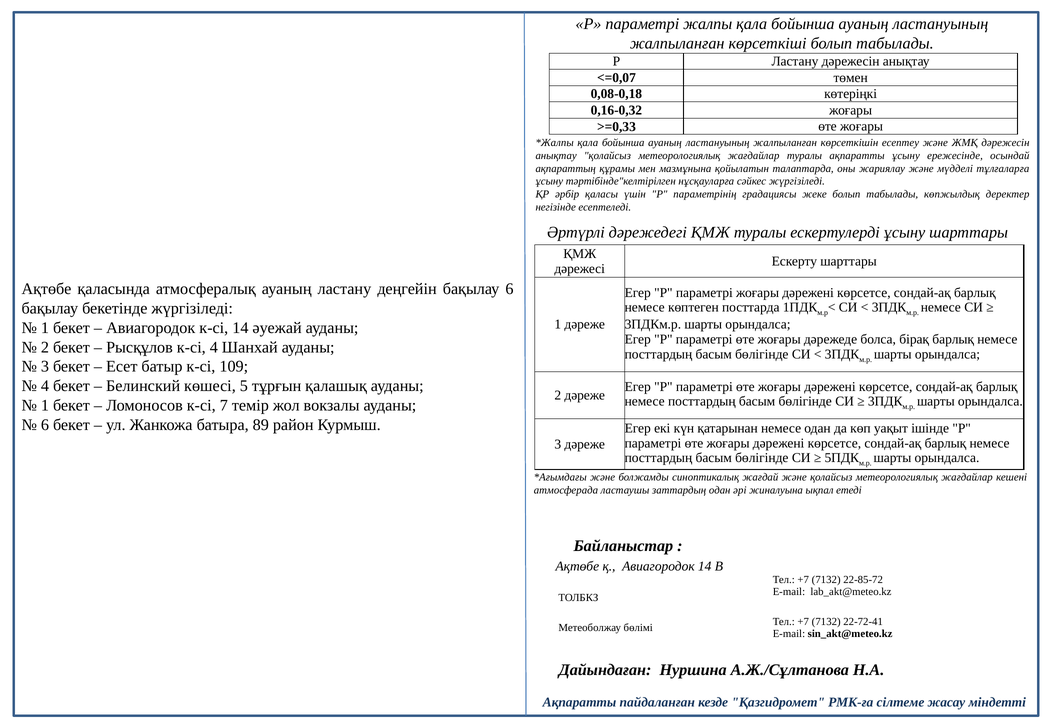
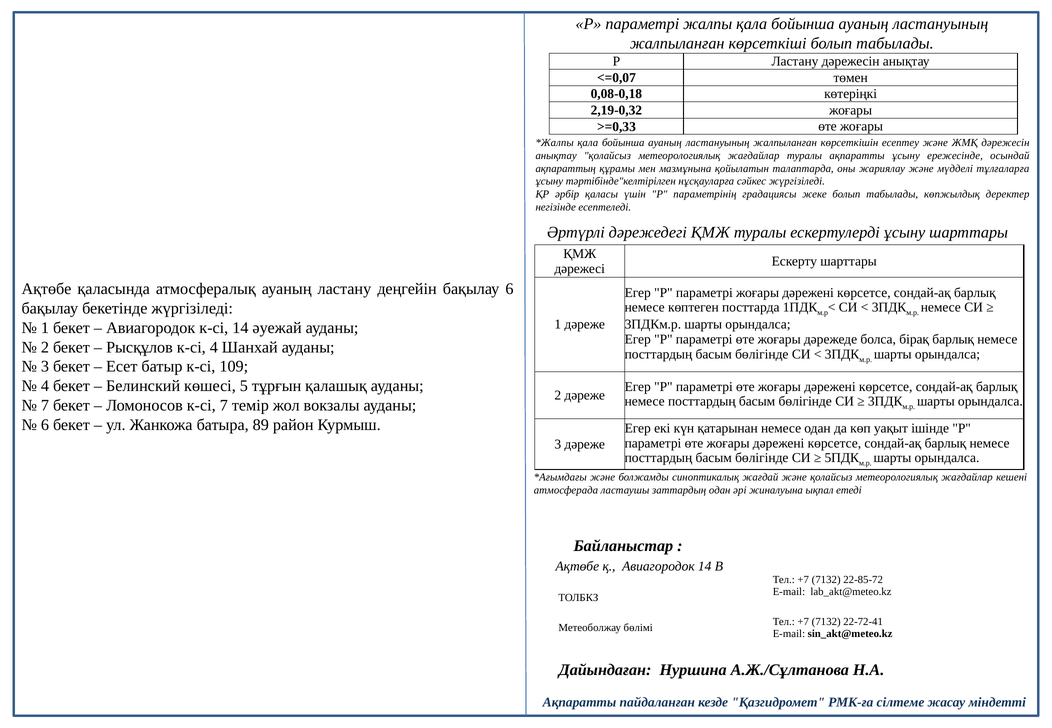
0,16-0,32: 0,16-0,32 -> 2,19-0,32
1 at (45, 406): 1 -> 7
